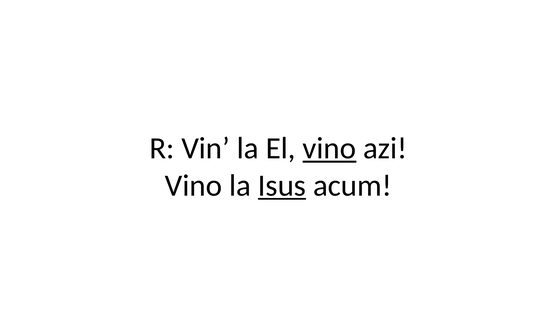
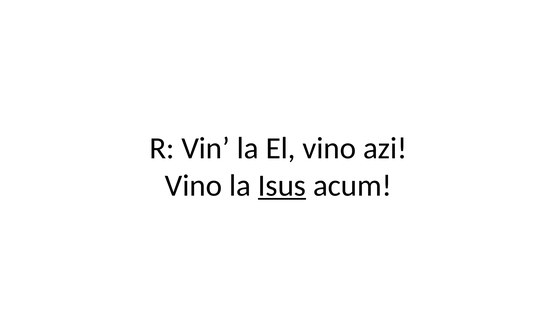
vino at (329, 149) underline: present -> none
